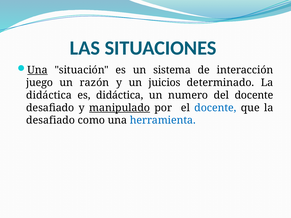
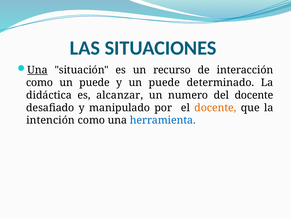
sistema: sistema -> recurso
juego at (40, 83): juego -> como
razón at (94, 83): razón -> puede
y un juicios: juicios -> puede
es didáctica: didáctica -> alcanzar
manipulado underline: present -> none
docente at (215, 108) colour: blue -> orange
desafiado at (51, 120): desafiado -> intención
